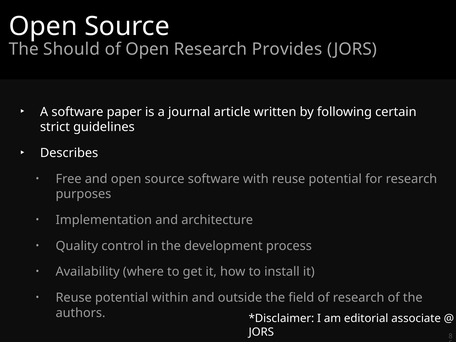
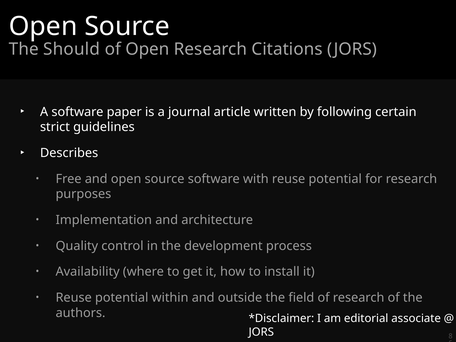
Provides: Provides -> Citations
